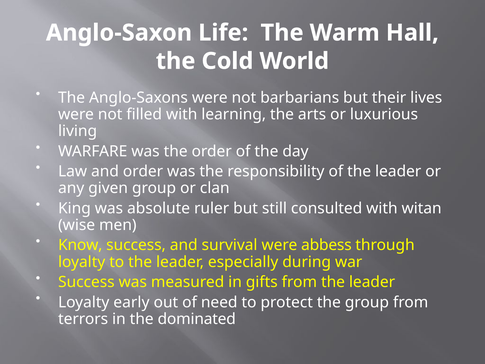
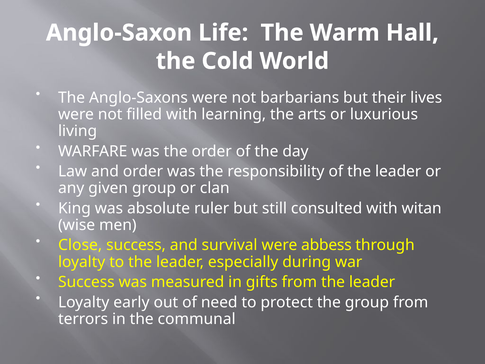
Know: Know -> Close
dominated: dominated -> communal
